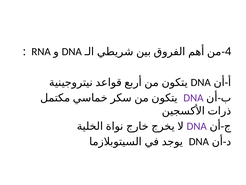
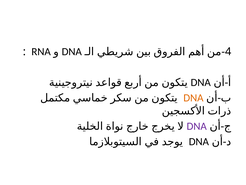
DNA at (193, 98) colour: purple -> orange
